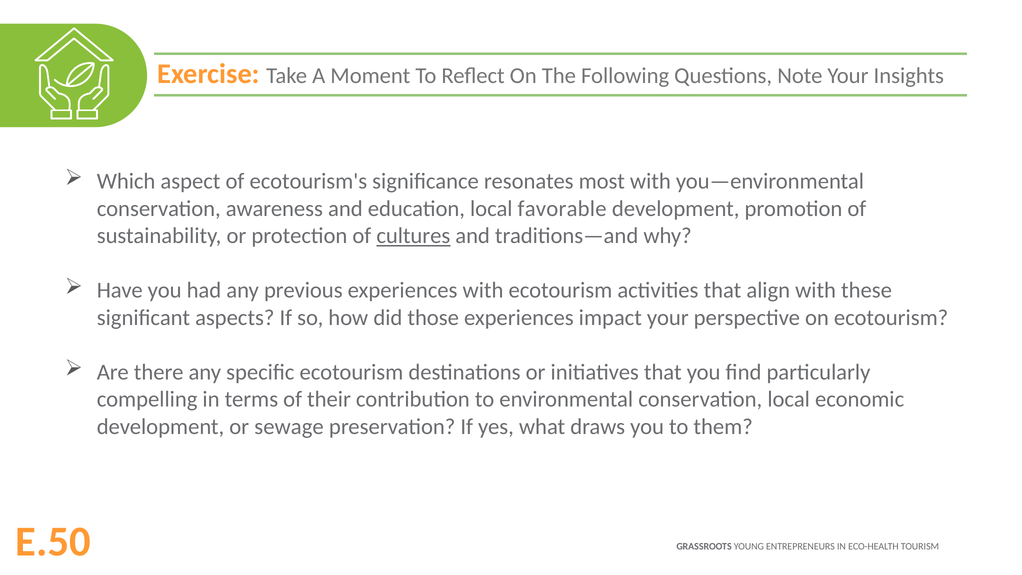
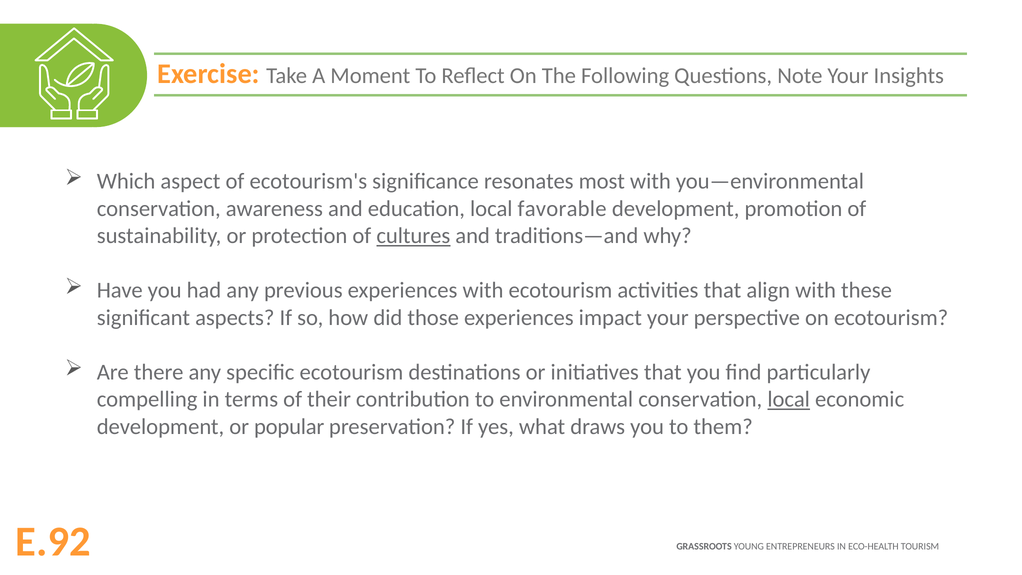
local at (789, 399) underline: none -> present
sewage: sewage -> popular
E.50: E.50 -> E.92
